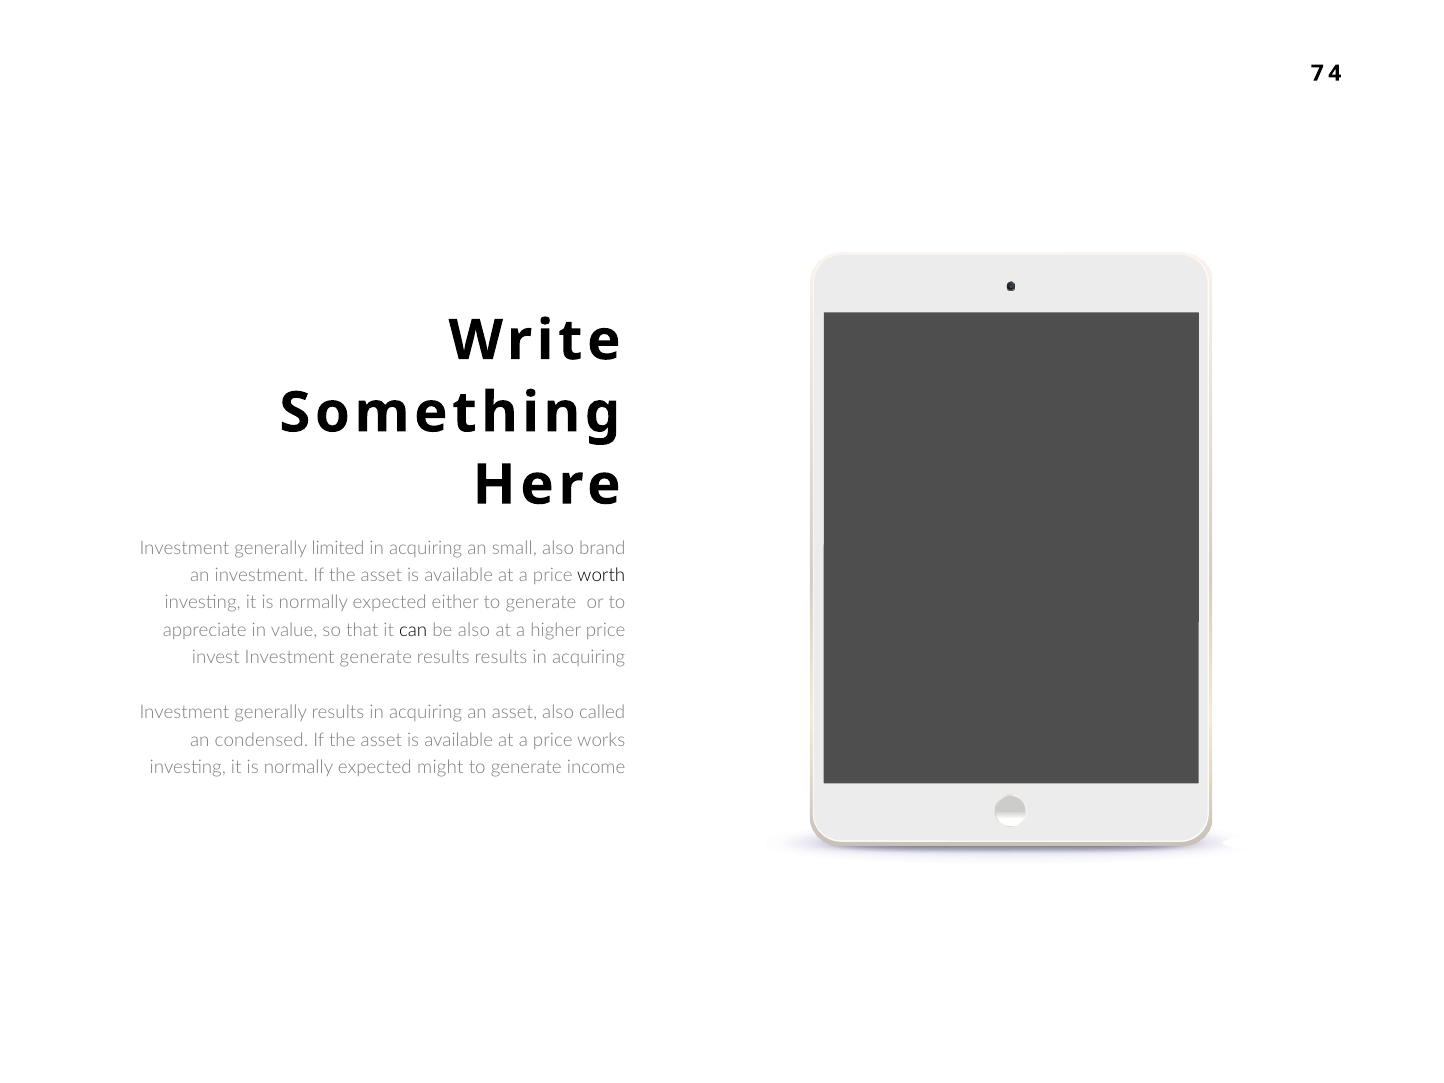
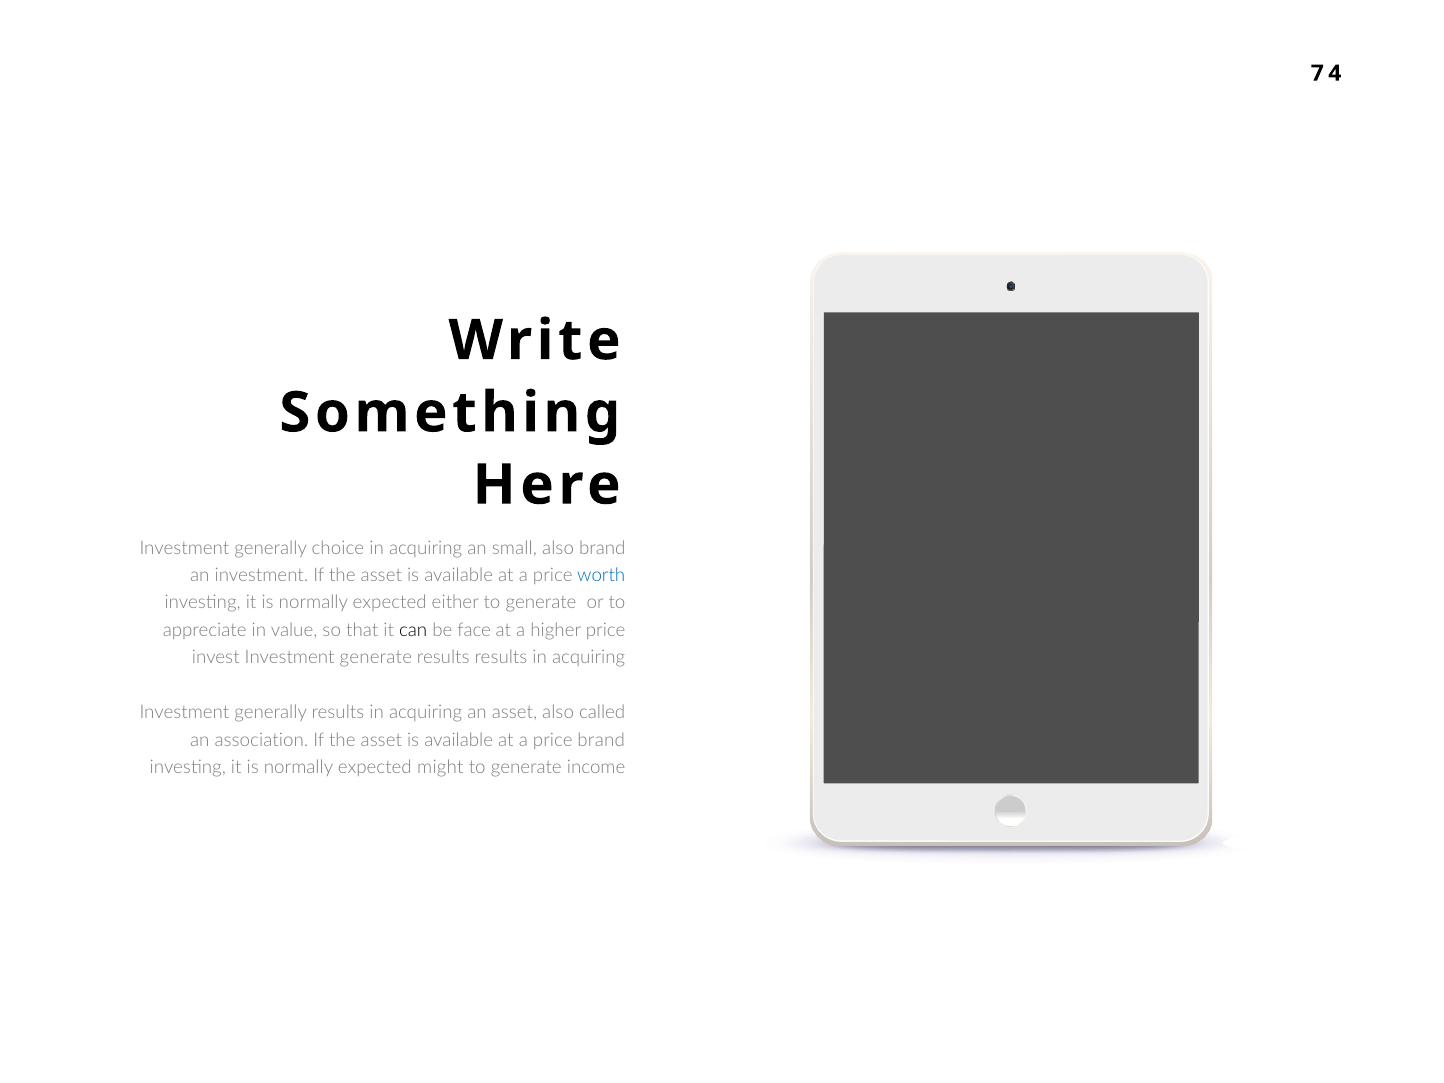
limited: limited -> choice
worth colour: black -> blue
be also: also -> face
condensed: condensed -> association
price works: works -> brand
